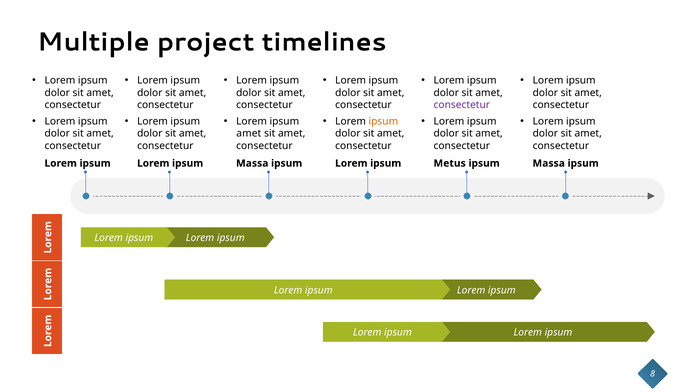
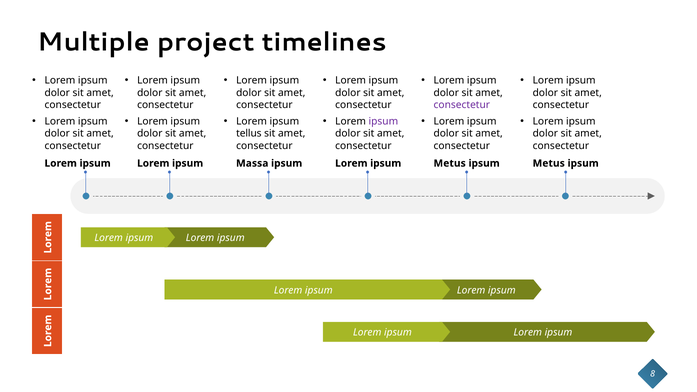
ipsum at (383, 121) colour: orange -> purple
amet at (249, 134): amet -> tellus
Massa at (549, 163): Massa -> Metus
